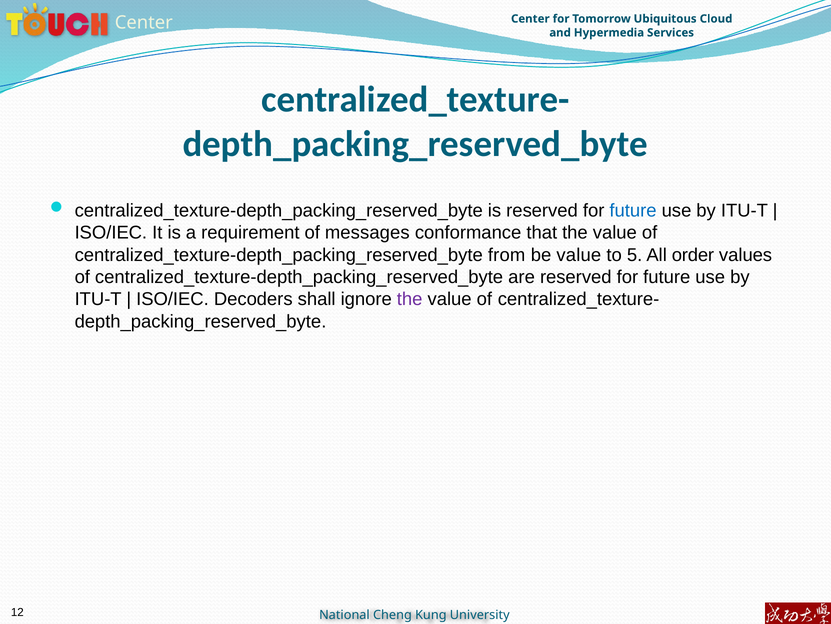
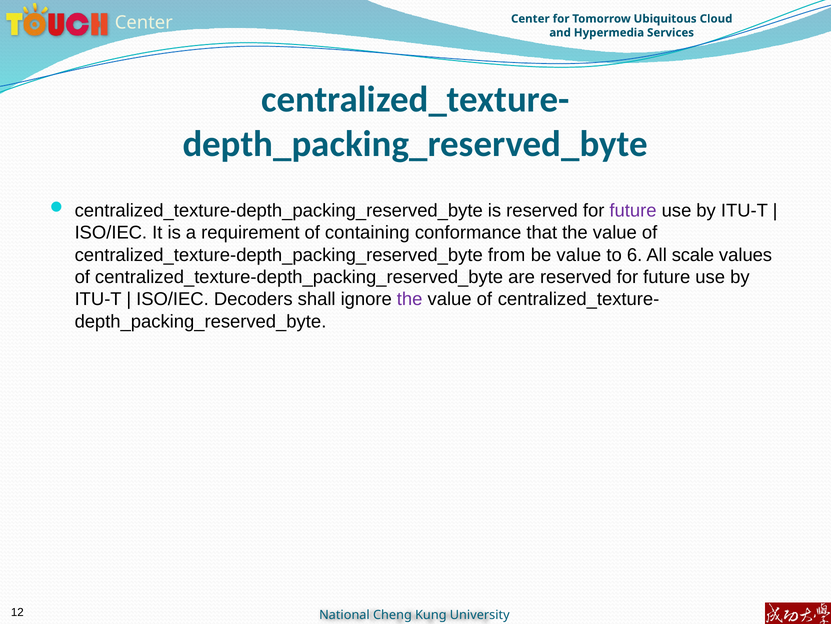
future at (633, 210) colour: blue -> purple
messages: messages -> containing
5: 5 -> 6
order: order -> scale
